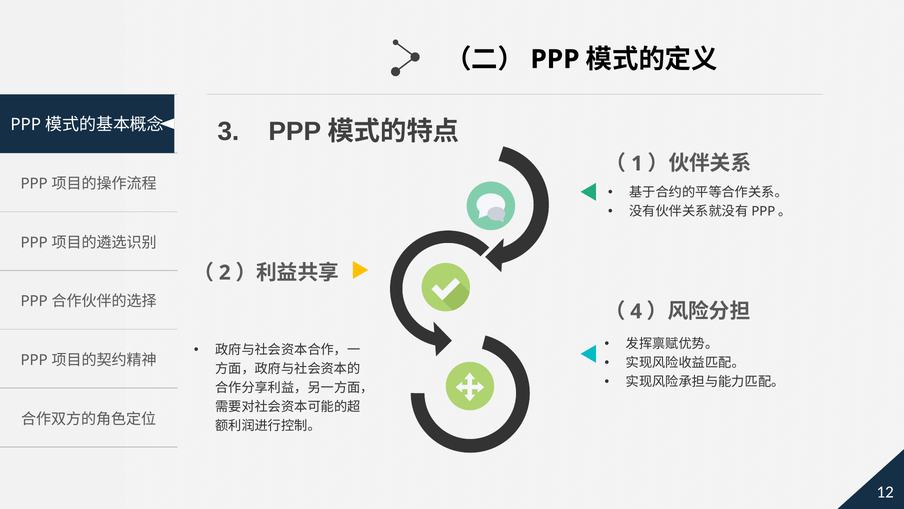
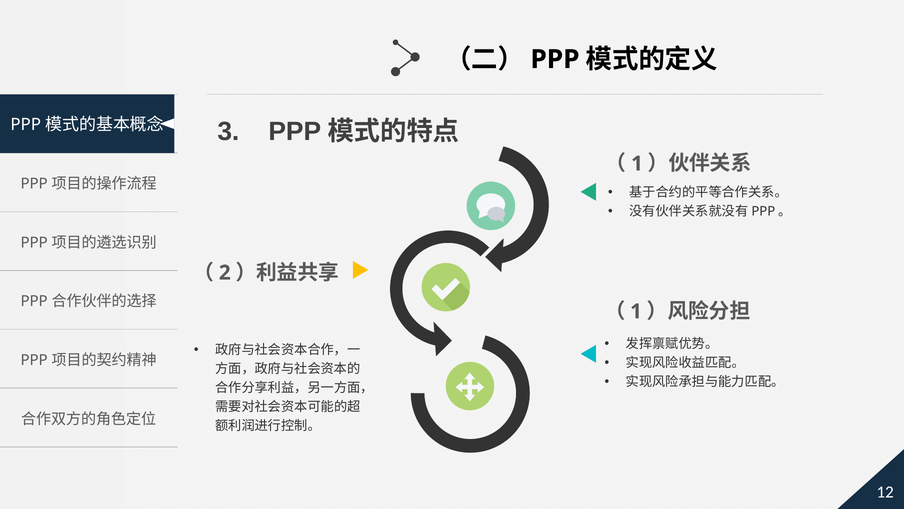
4 at (636, 311): 4 -> 1
